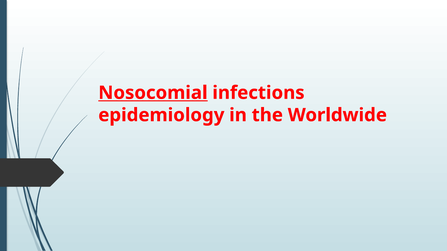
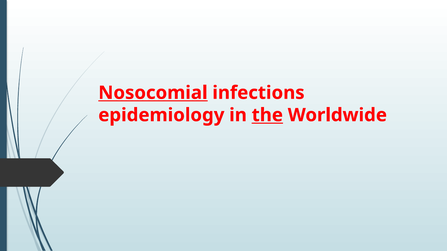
the underline: none -> present
